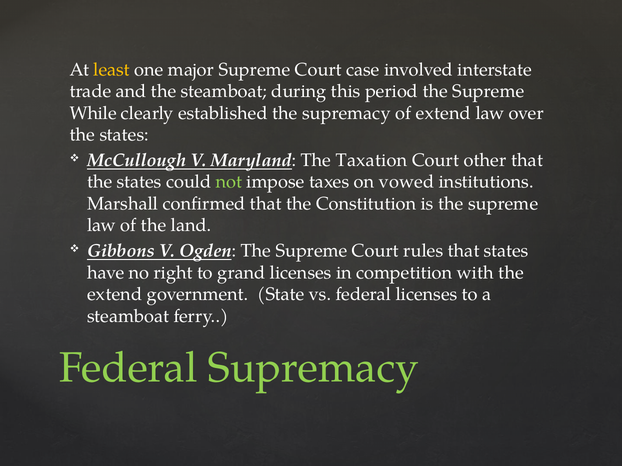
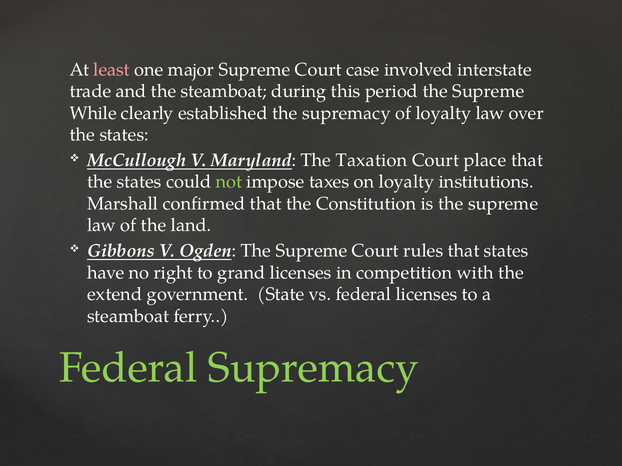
least colour: yellow -> pink
of extend: extend -> loyalty
other: other -> place
on vowed: vowed -> loyalty
